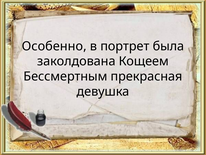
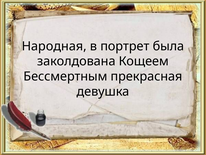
Особенно: Особенно -> Народная
